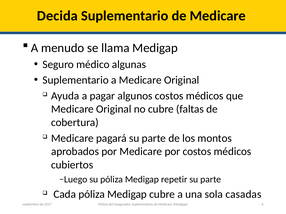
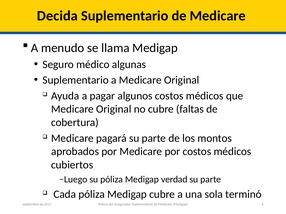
repetir: repetir -> verdad
casadas: casadas -> terminó
